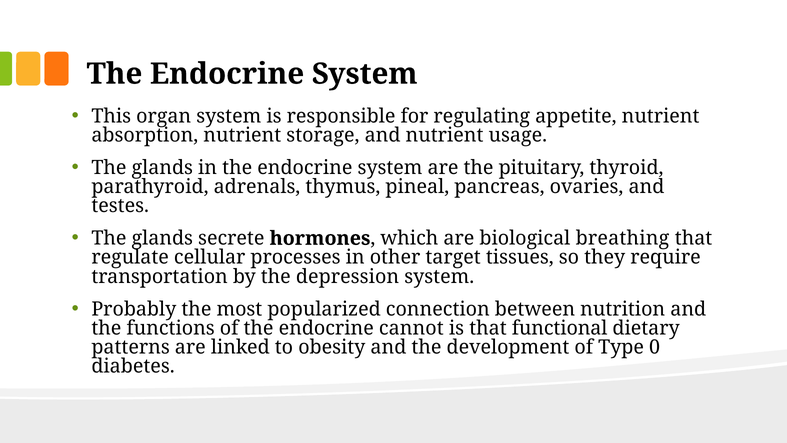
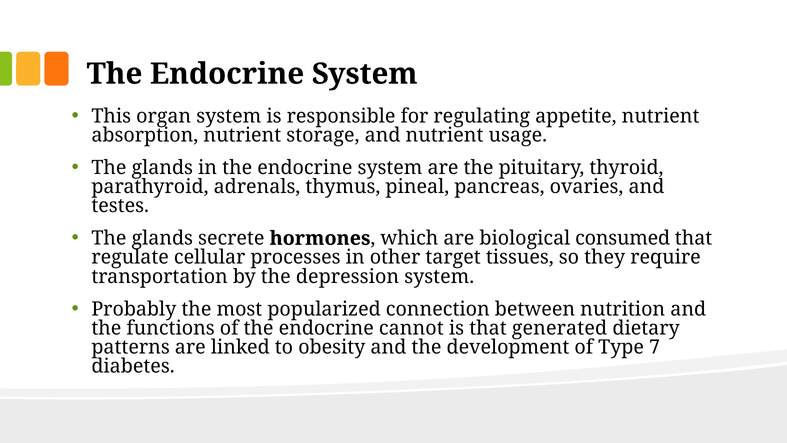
breathing: breathing -> consumed
functional: functional -> generated
0: 0 -> 7
